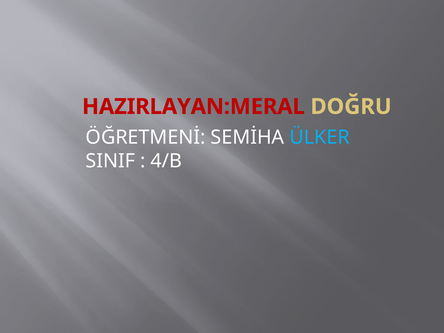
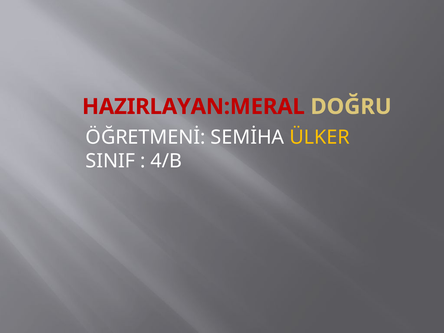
ÜLKER colour: light blue -> yellow
